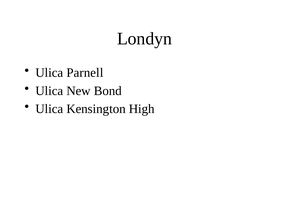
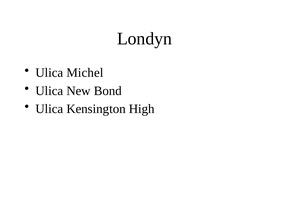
Parnell: Parnell -> Michel
